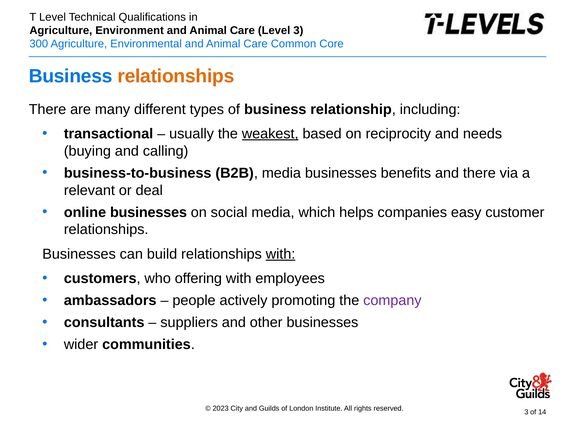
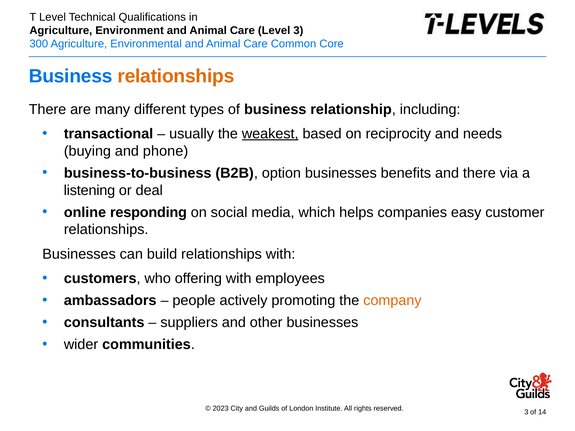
calling: calling -> phone
B2B media: media -> option
relevant: relevant -> listening
online businesses: businesses -> responding
with at (281, 254) underline: present -> none
company colour: purple -> orange
